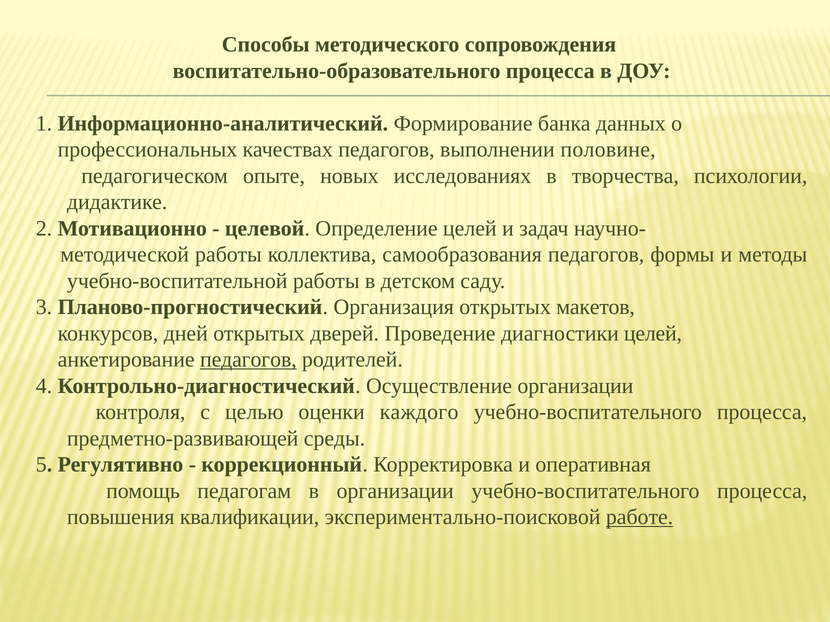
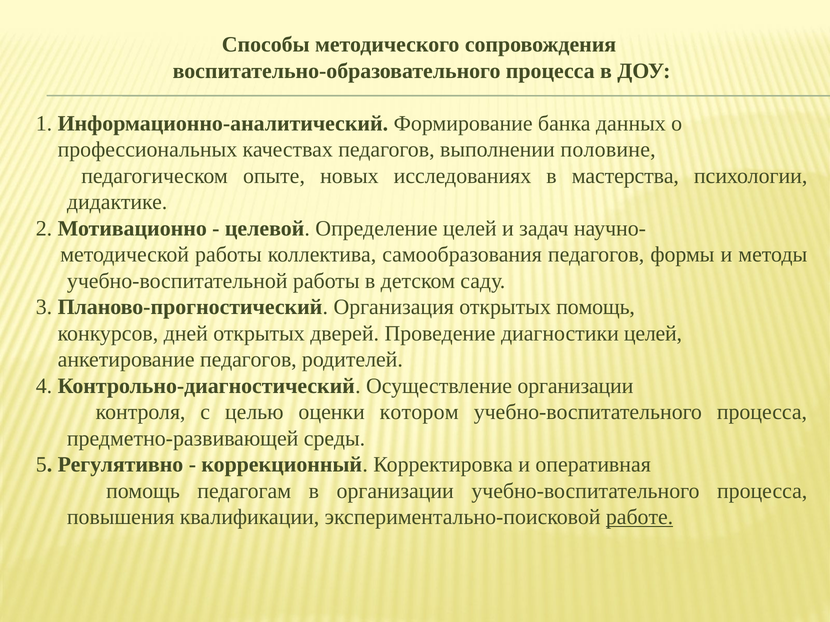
творчества: творчества -> мастерства
открытых макетов: макетов -> помощь
педагогов at (248, 360) underline: present -> none
каждого: каждого -> котором
